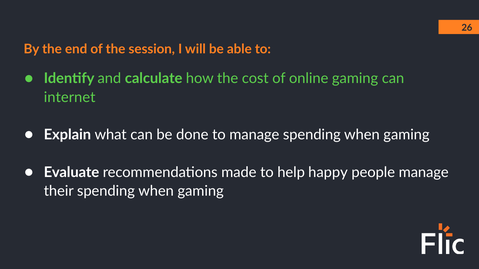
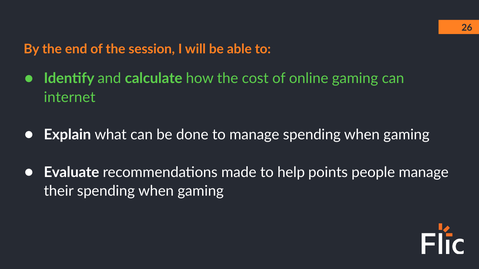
happy: happy -> points
